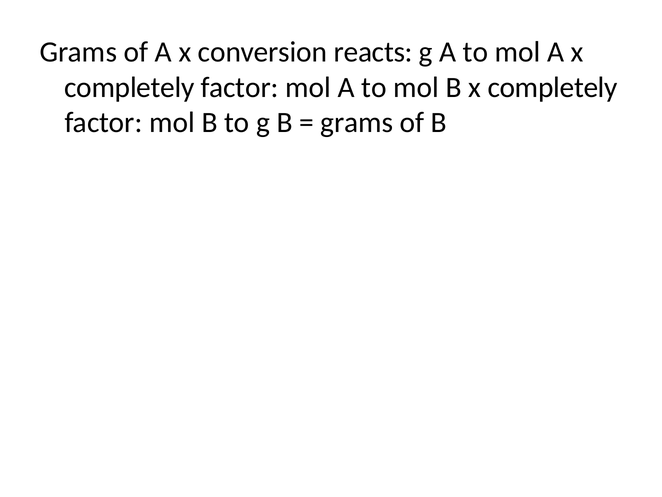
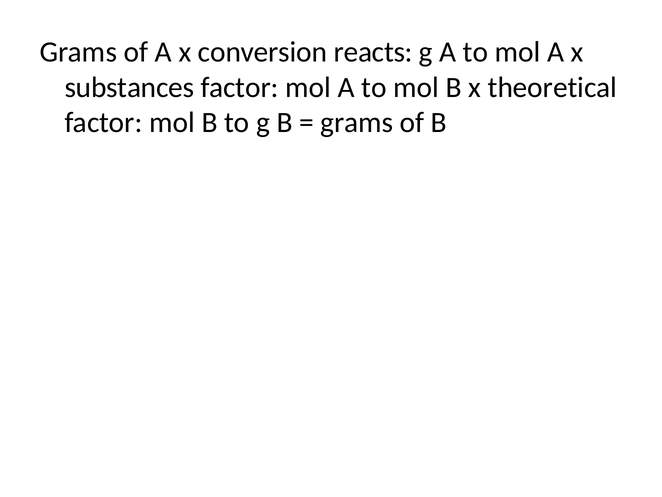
completely at (129, 87): completely -> substances
B x completely: completely -> theoretical
